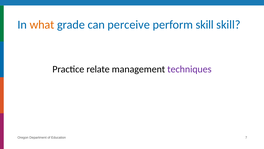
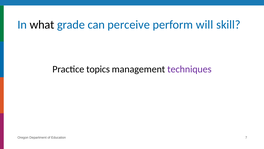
what colour: orange -> black
perform skill: skill -> will
relate: relate -> topics
